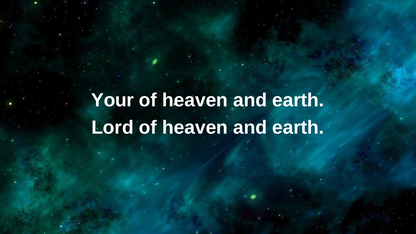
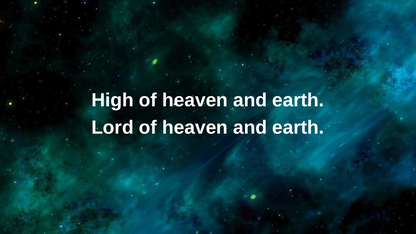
Your: Your -> High
